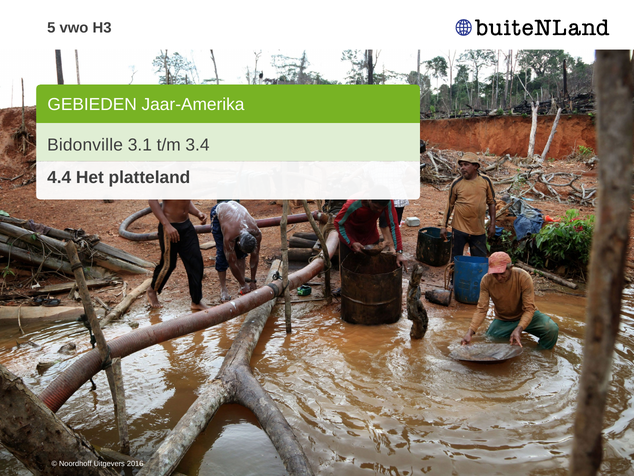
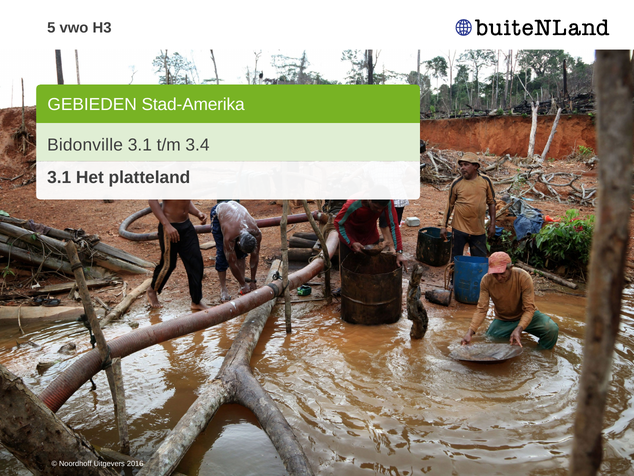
Jaar-Amerika: Jaar-Amerika -> Stad-Amerika
4.4 at (59, 177): 4.4 -> 3.1
